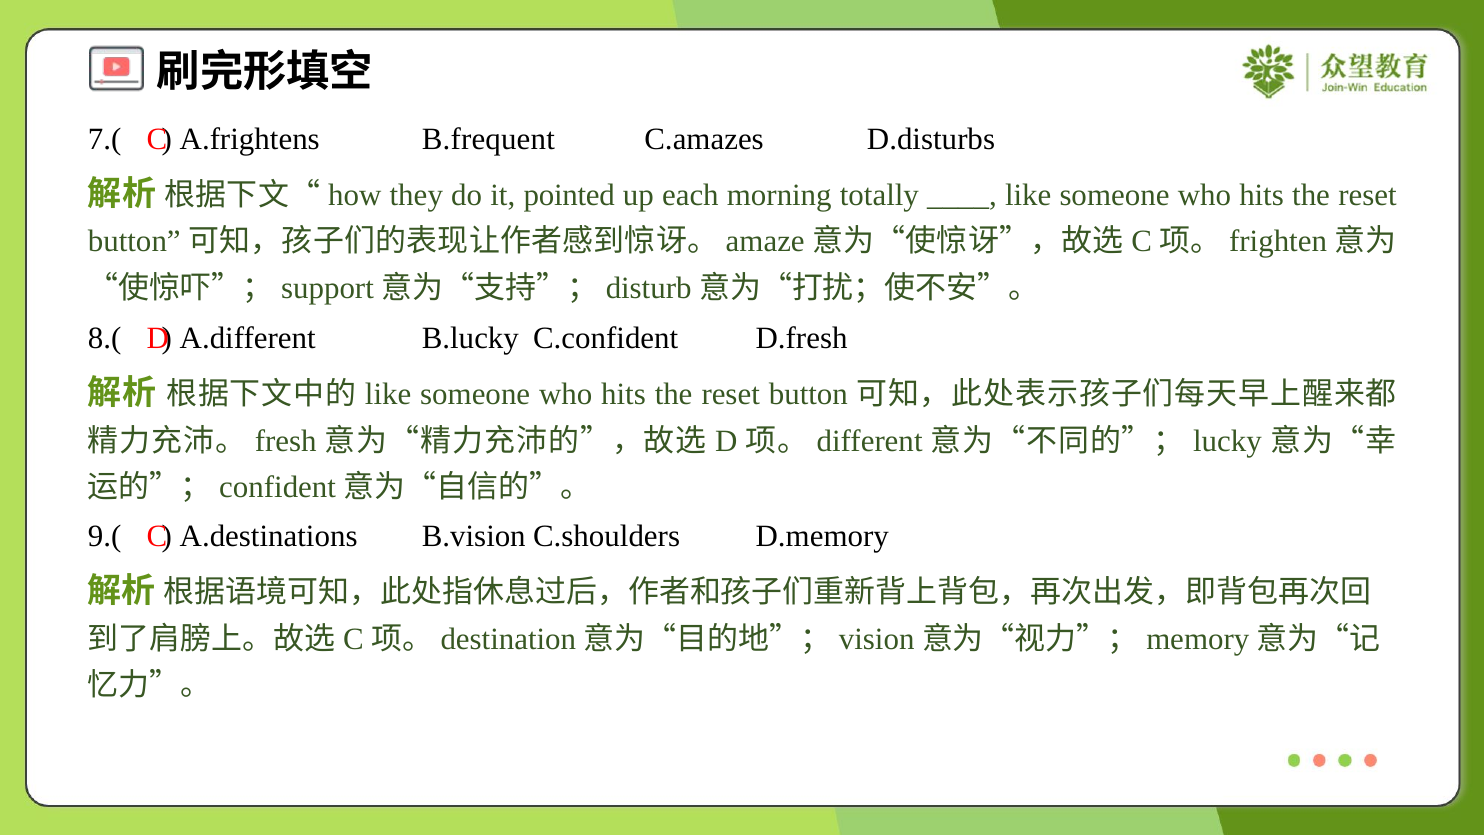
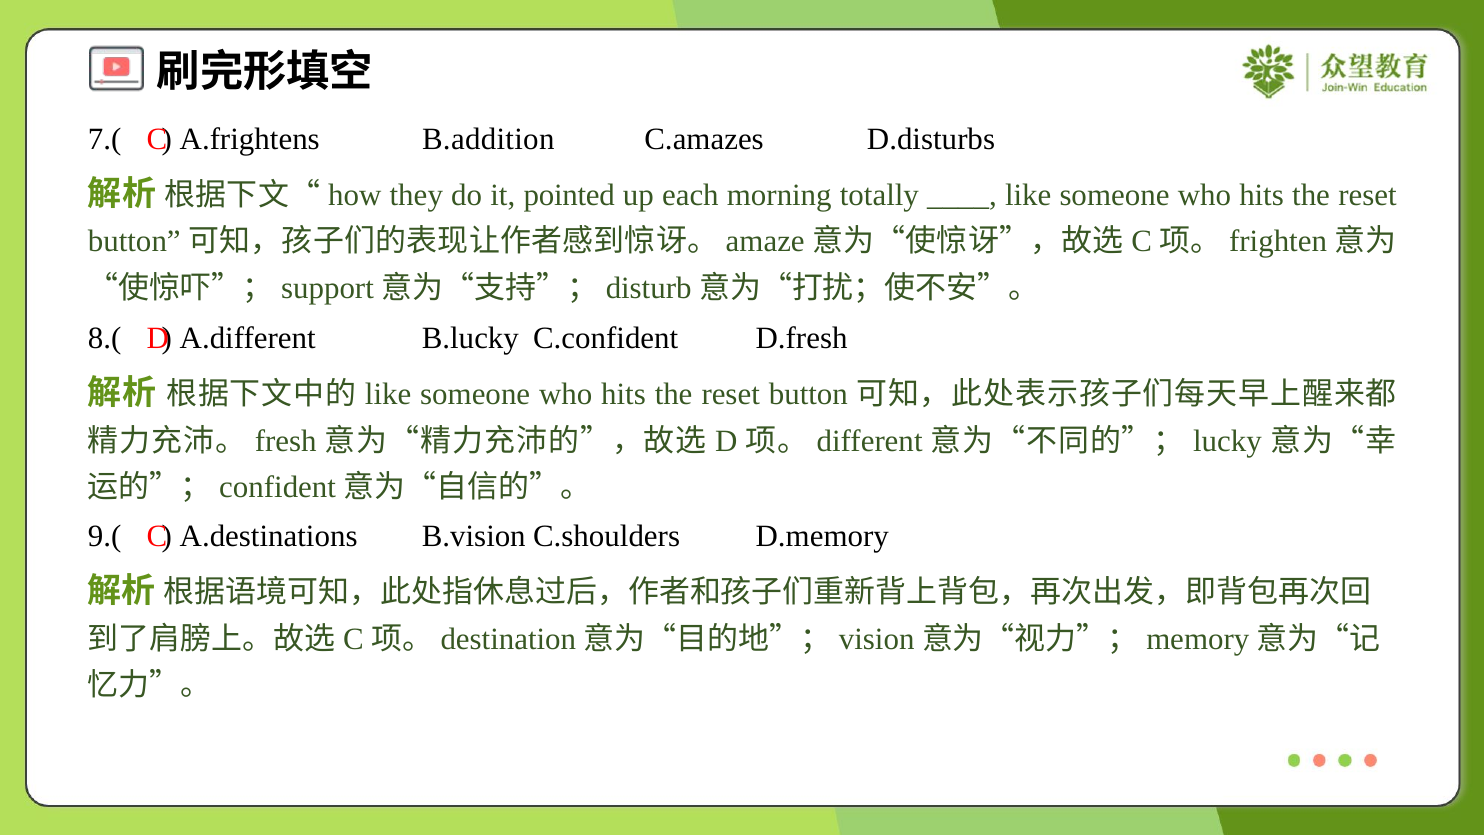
B.frequent: B.frequent -> B.addition
